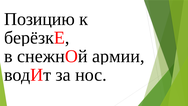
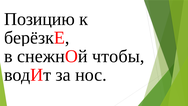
армии: армии -> чтобы
